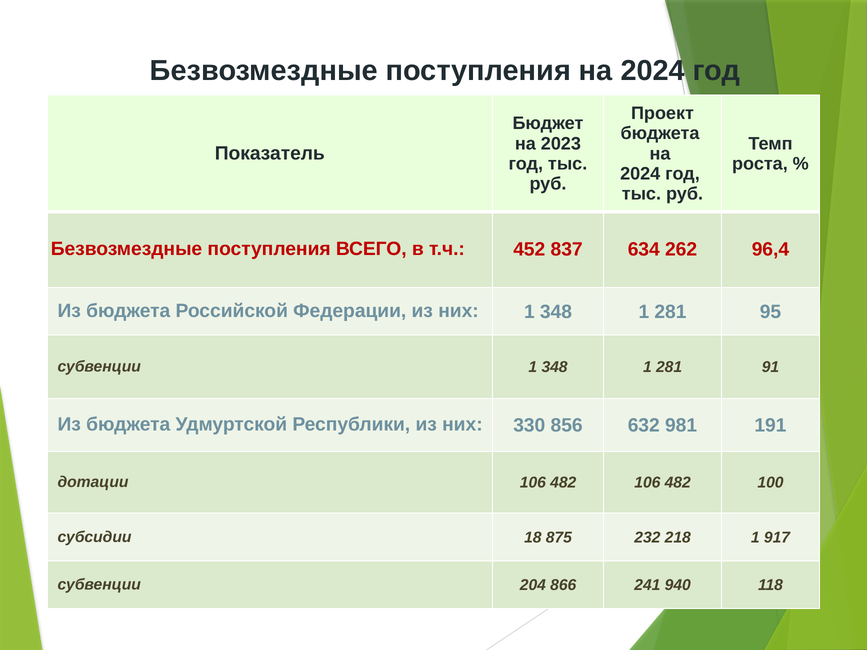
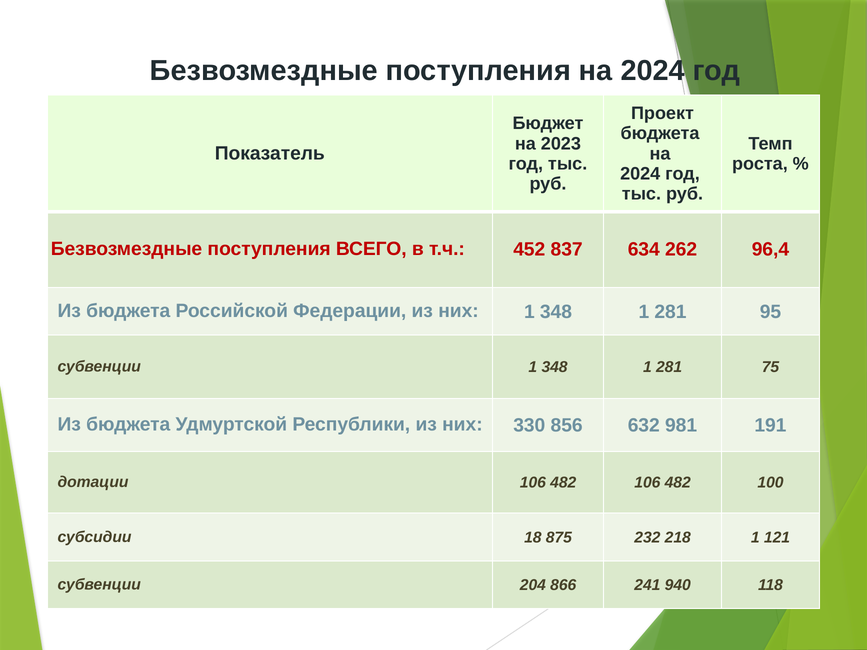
91: 91 -> 75
917: 917 -> 121
